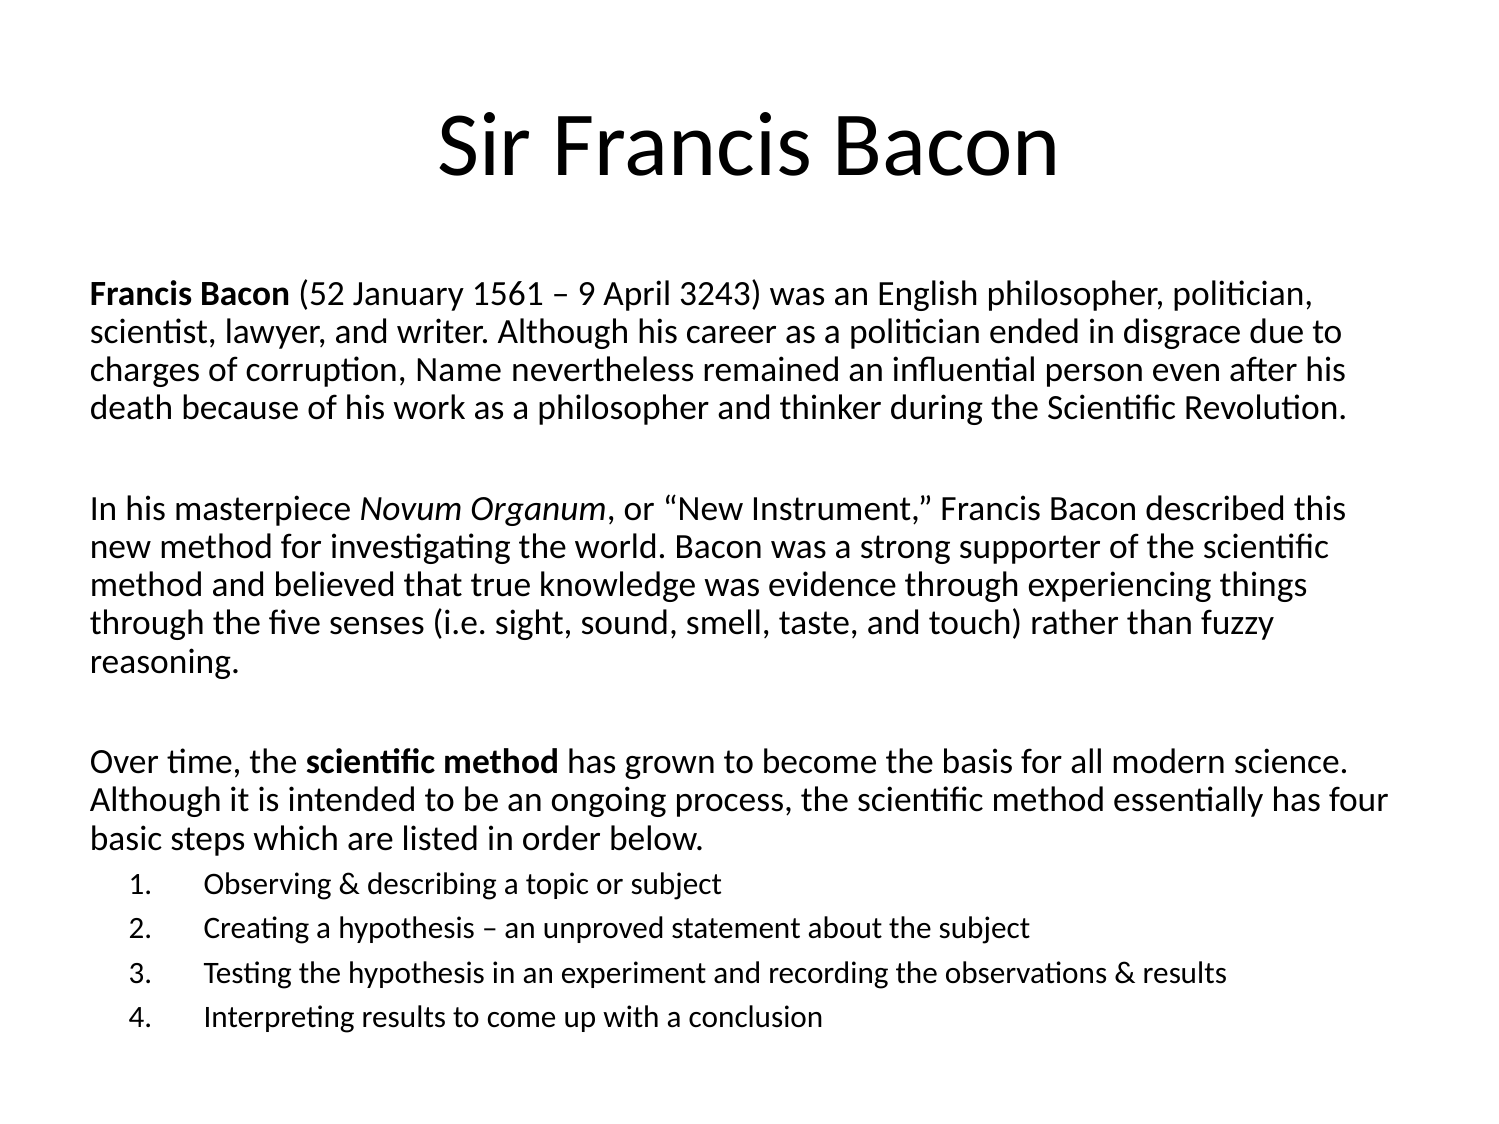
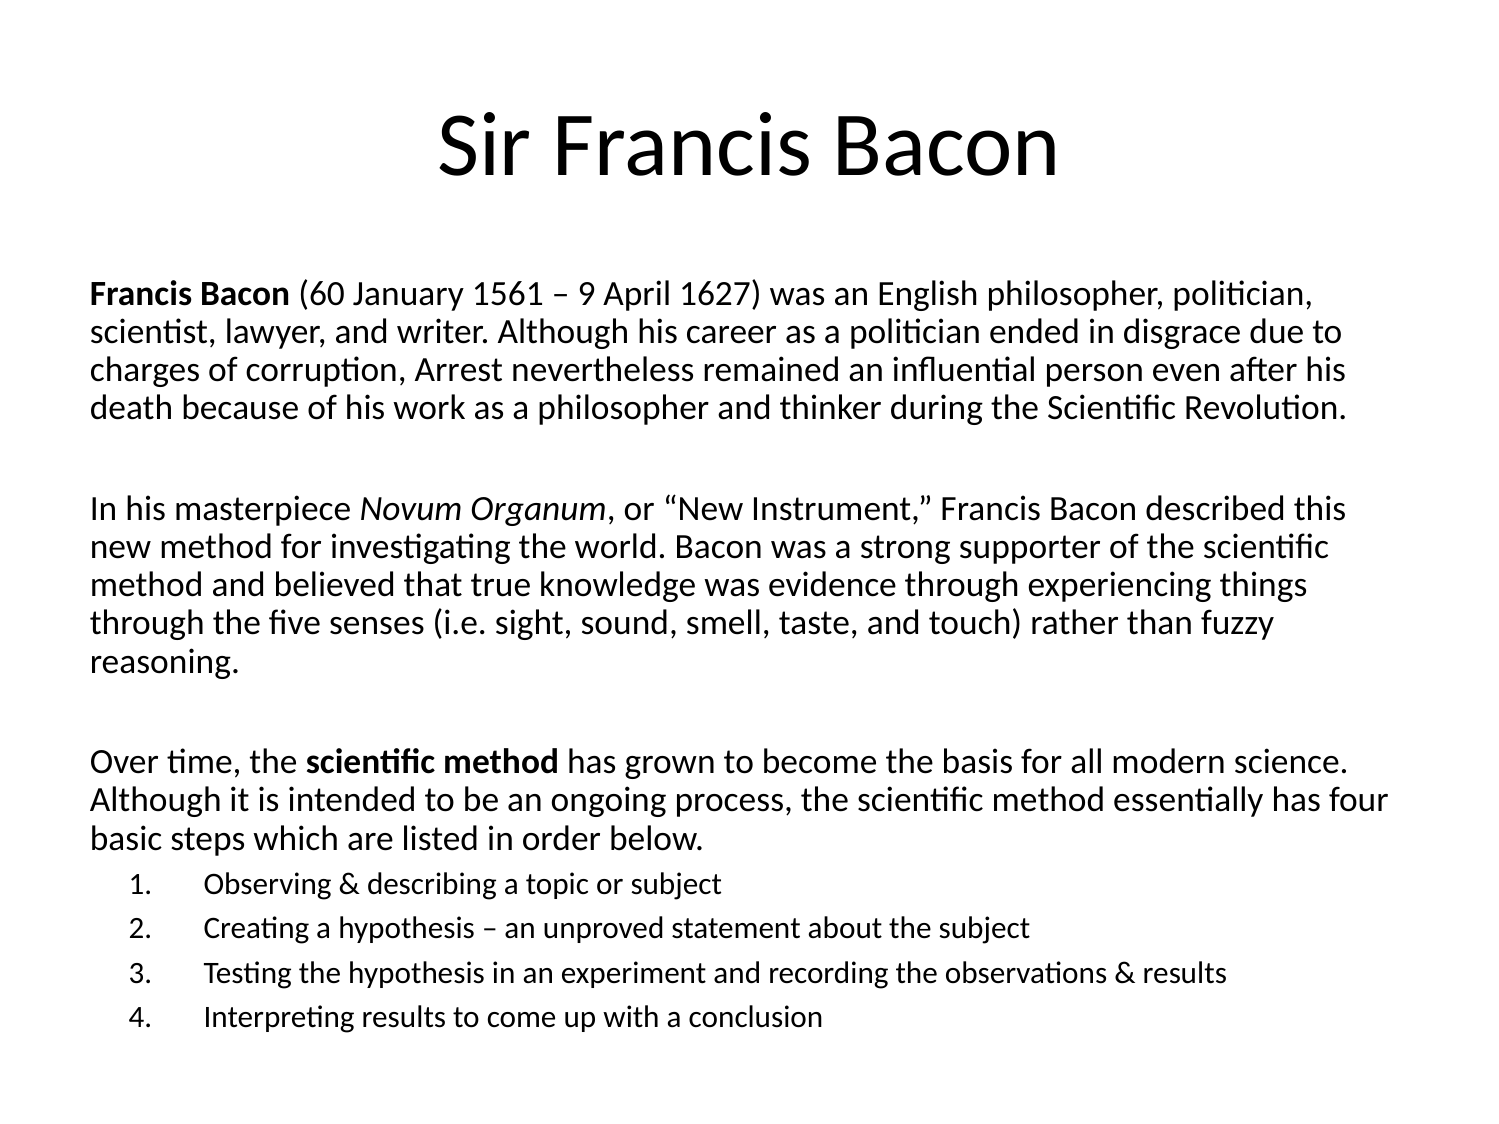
52: 52 -> 60
3243: 3243 -> 1627
Name: Name -> Arrest
